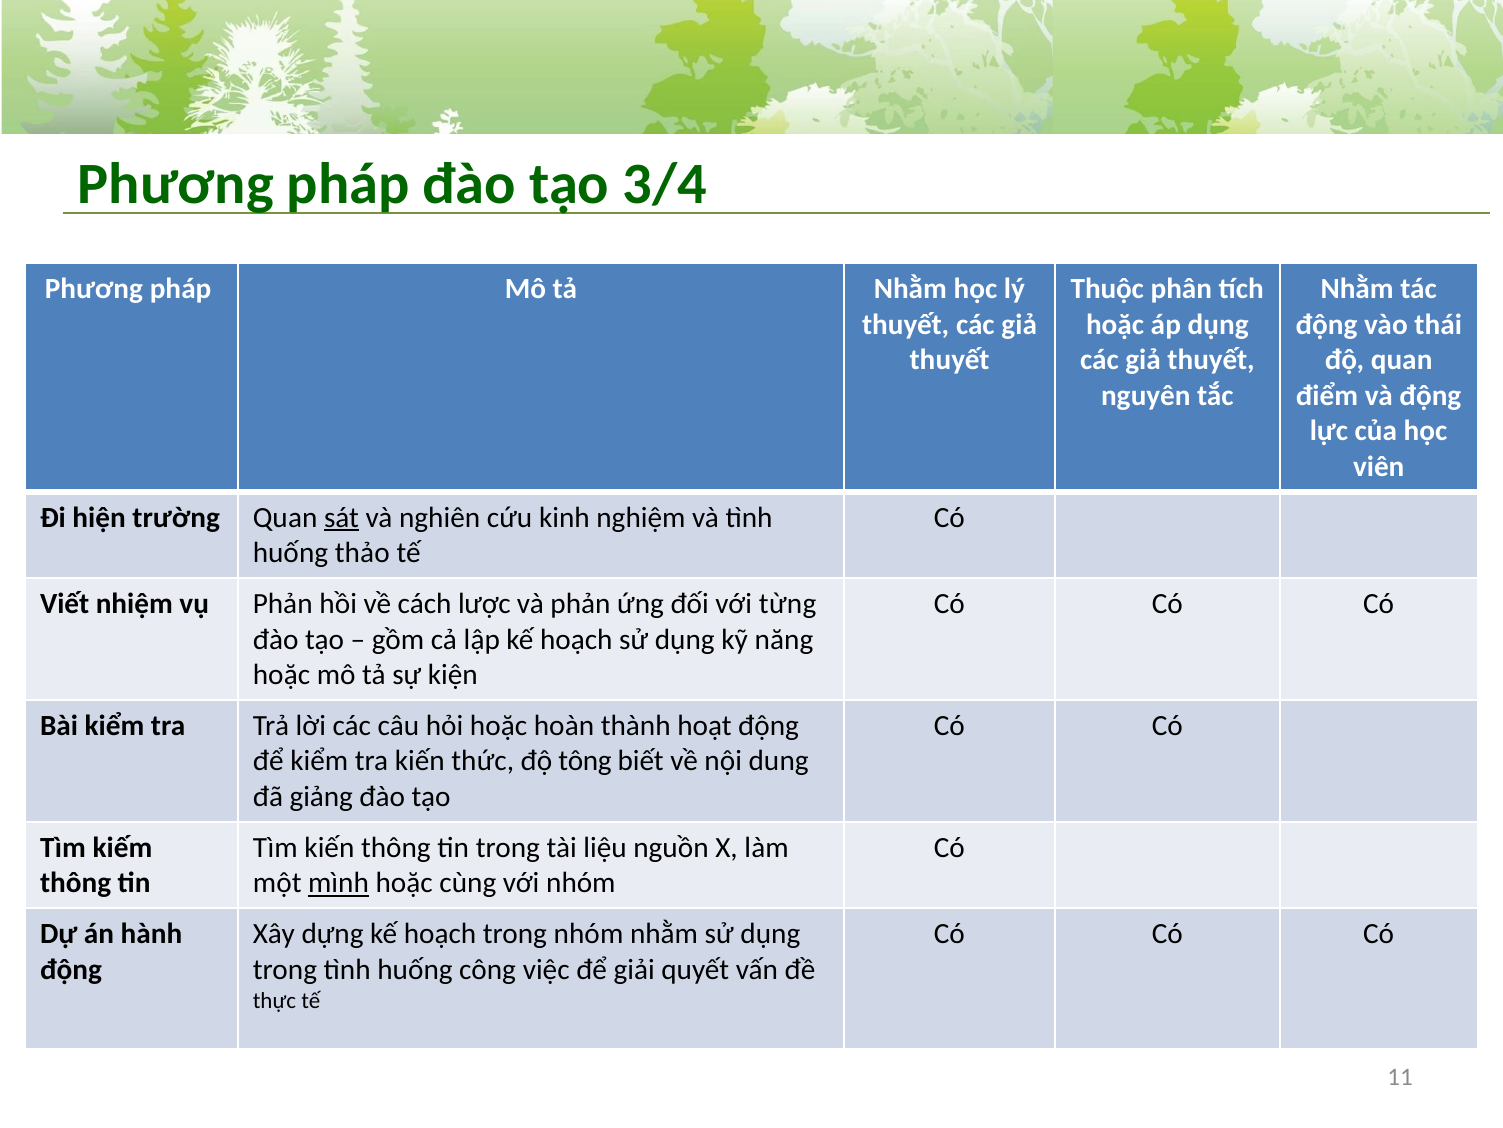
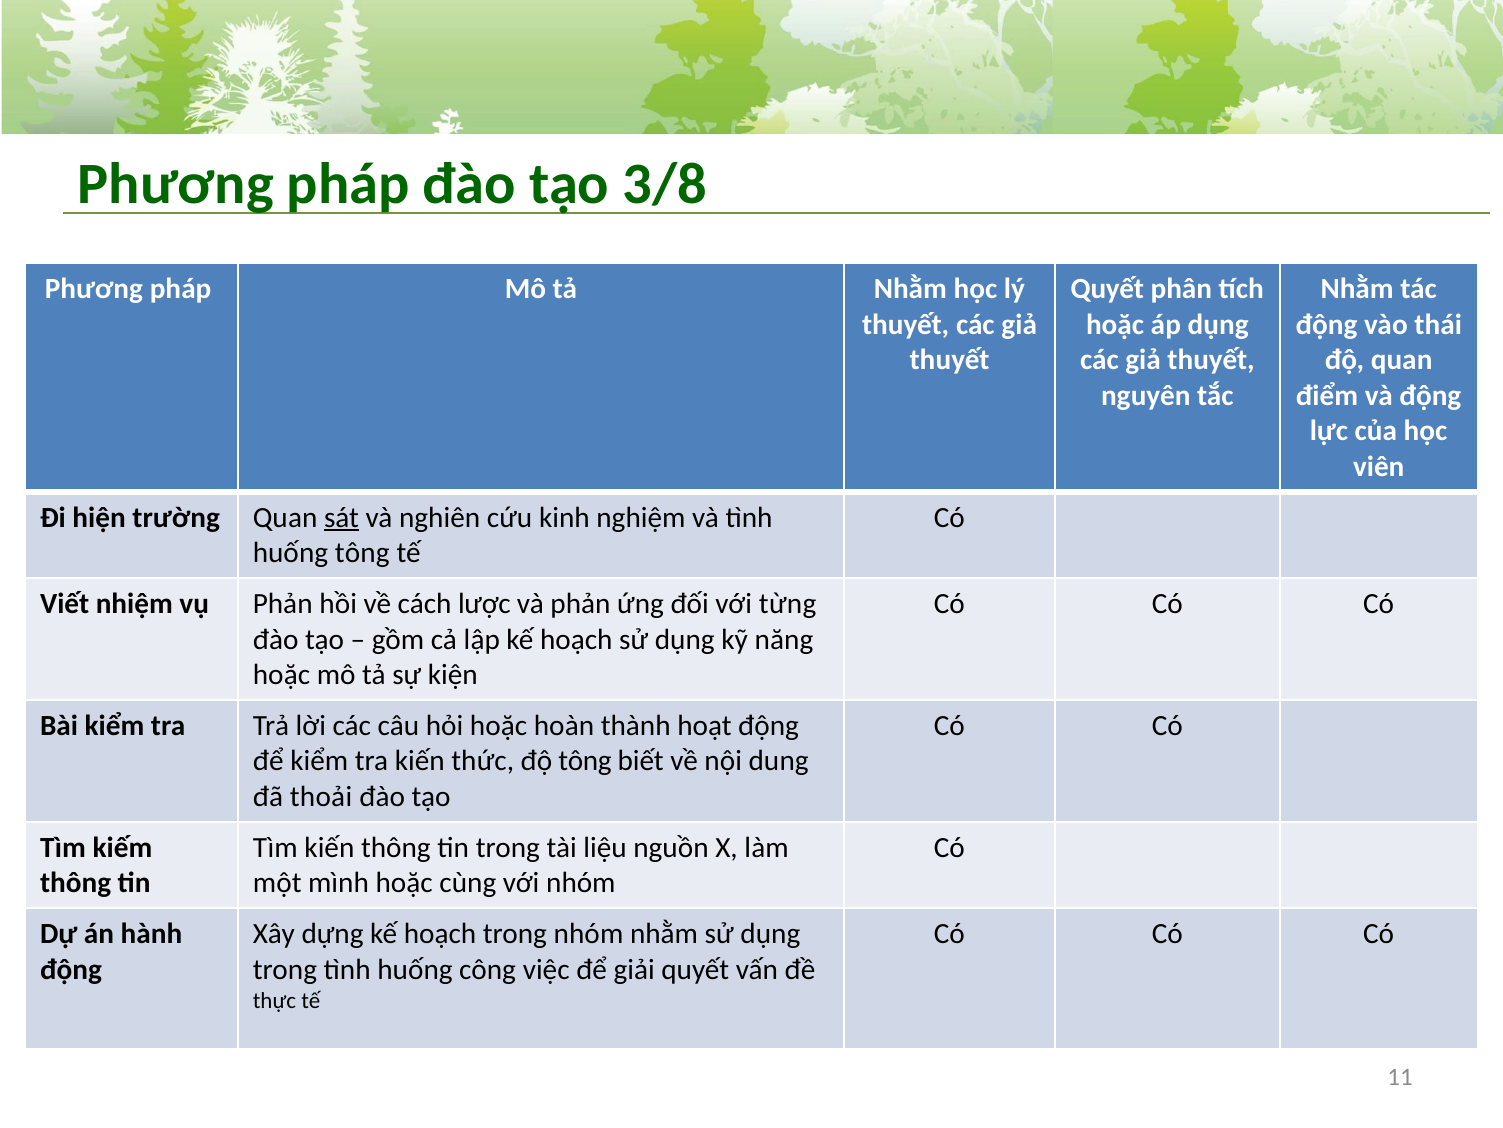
3/4: 3/4 -> 3/8
Thuộc at (1107, 289): Thuộc -> Quyết
huống thảo: thảo -> tông
giảng: giảng -> thoải
mình underline: present -> none
